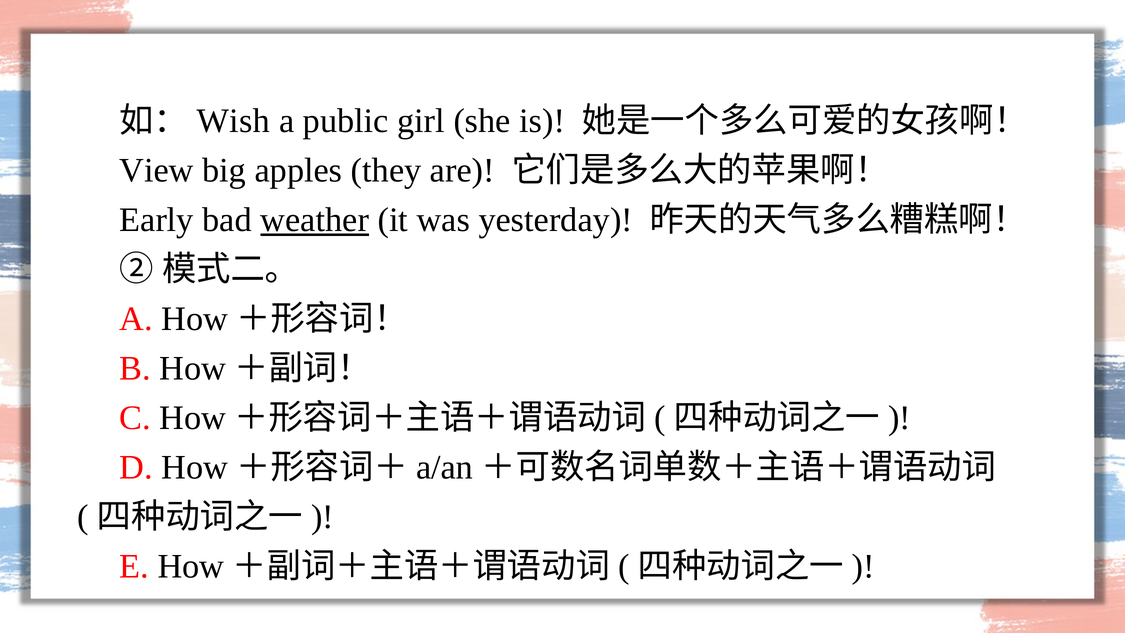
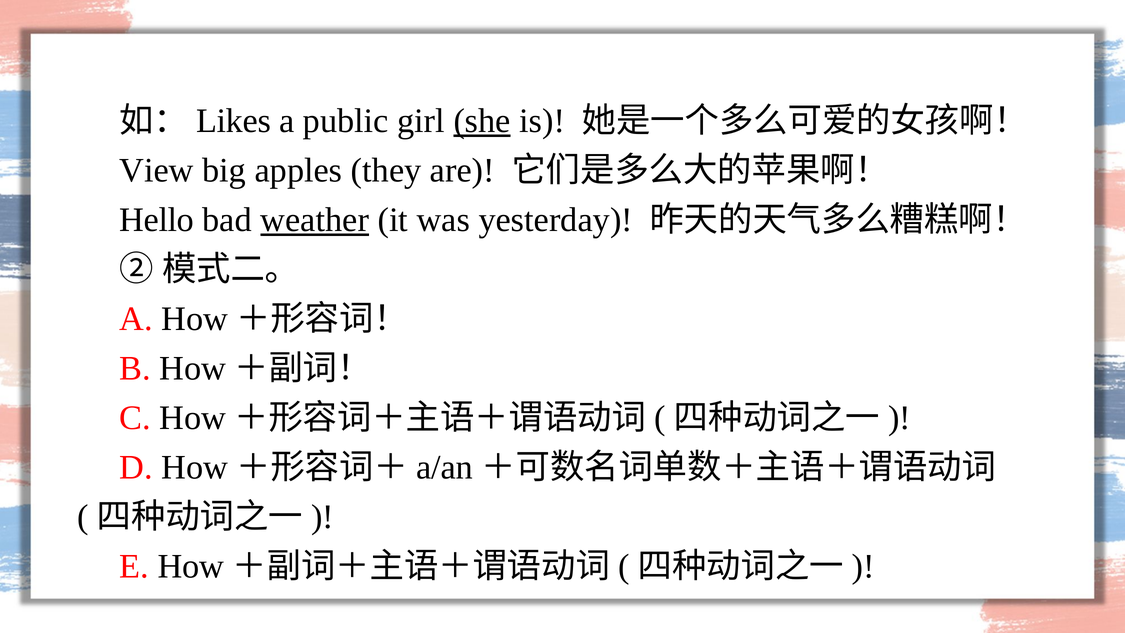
Wish: Wish -> Likes
she underline: none -> present
Early: Early -> Hello
